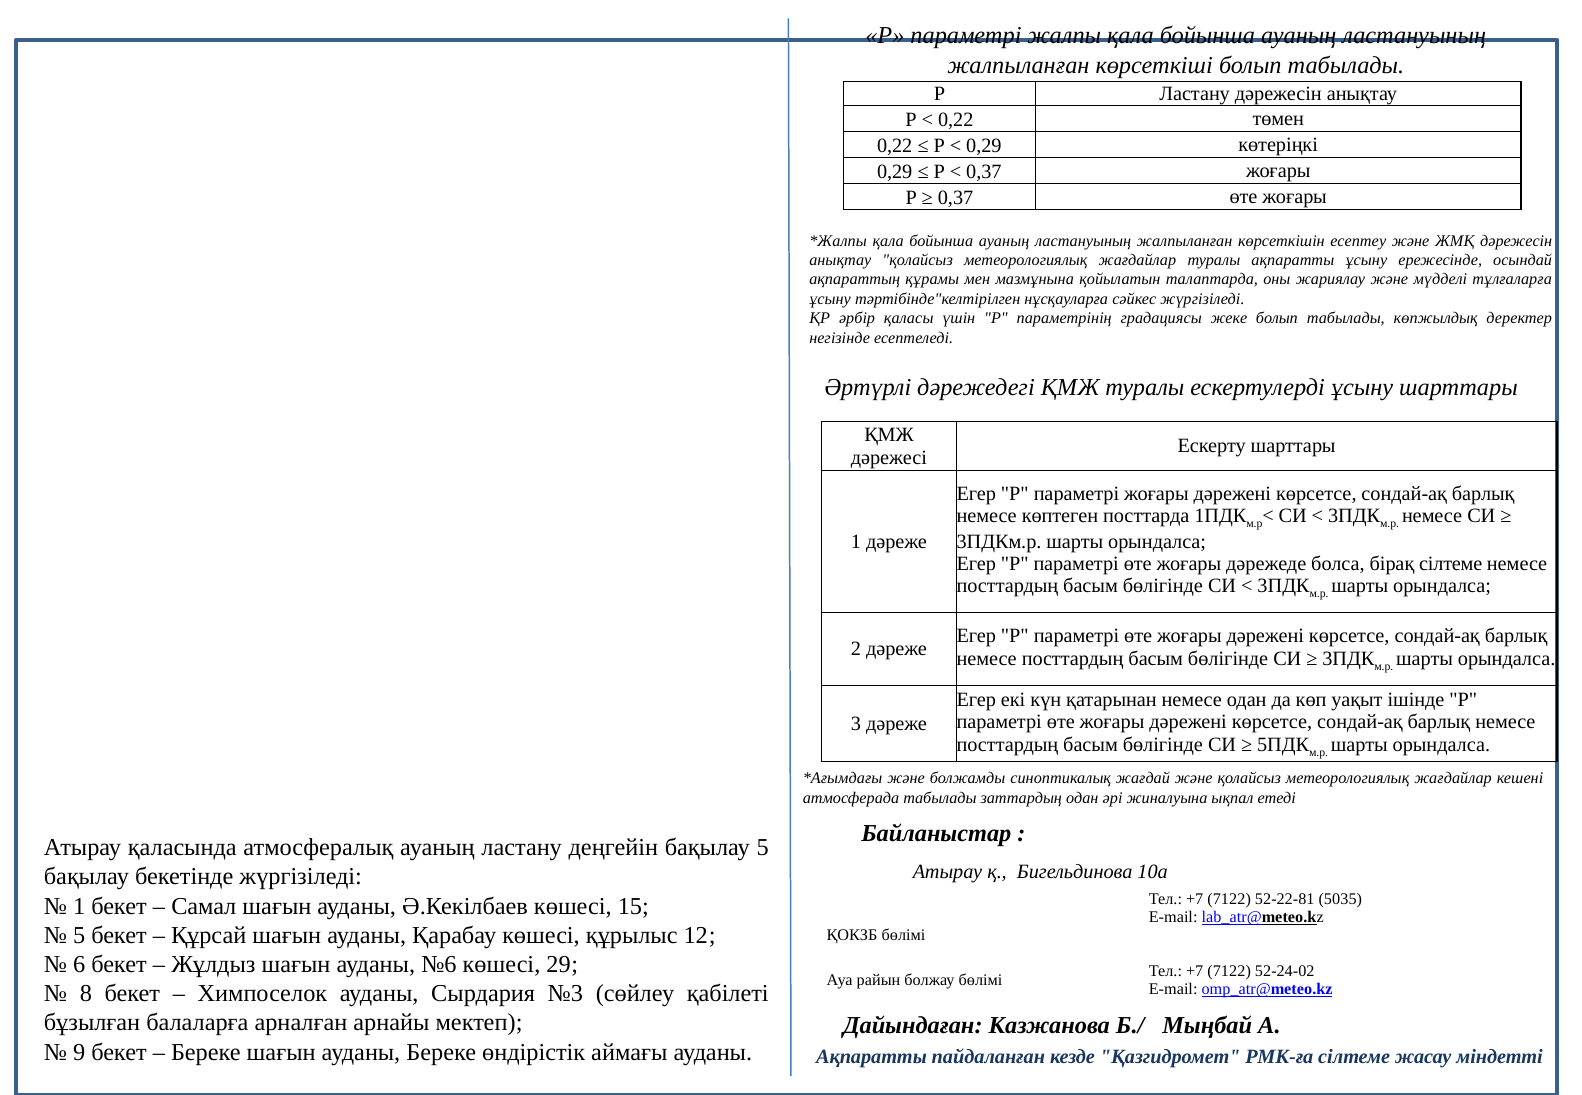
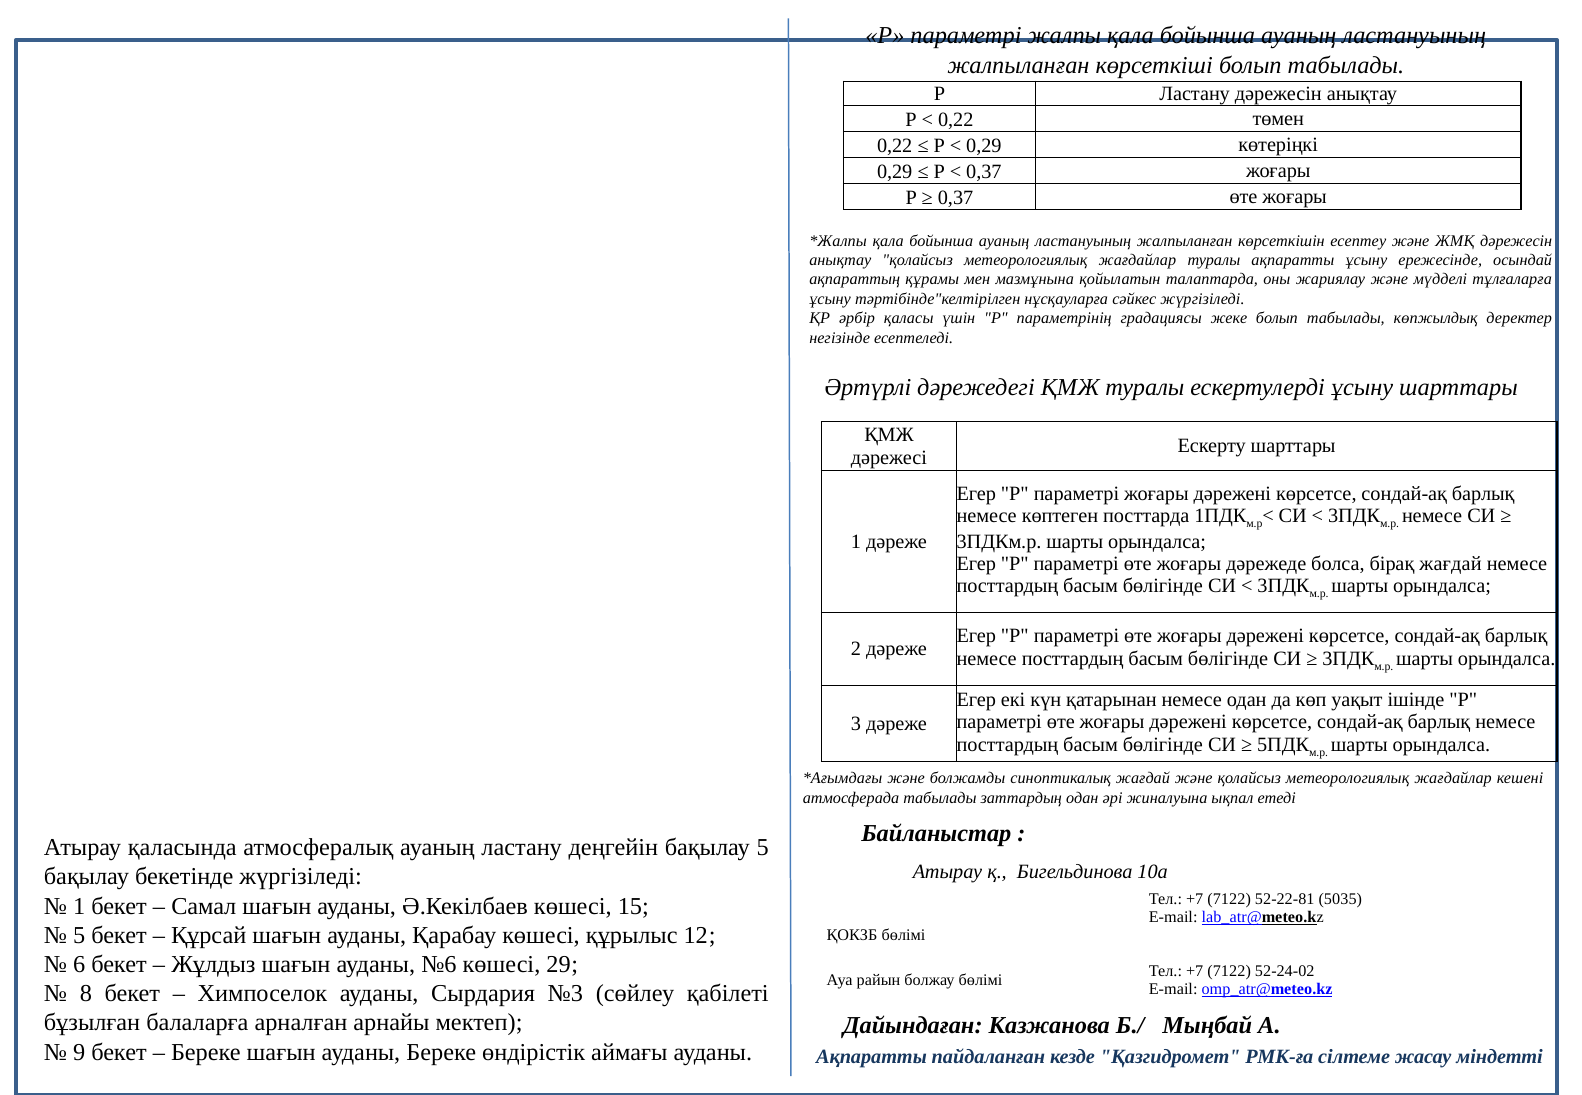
бірақ сілтеме: сілтеме -> жағдай
